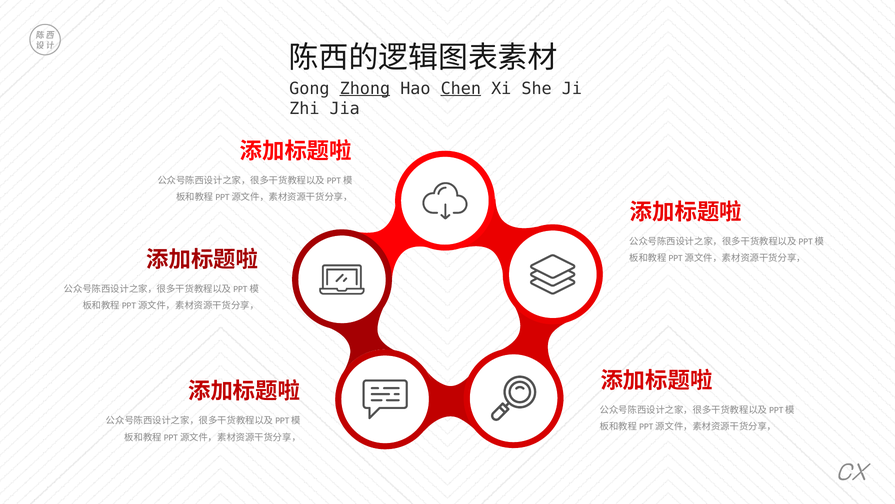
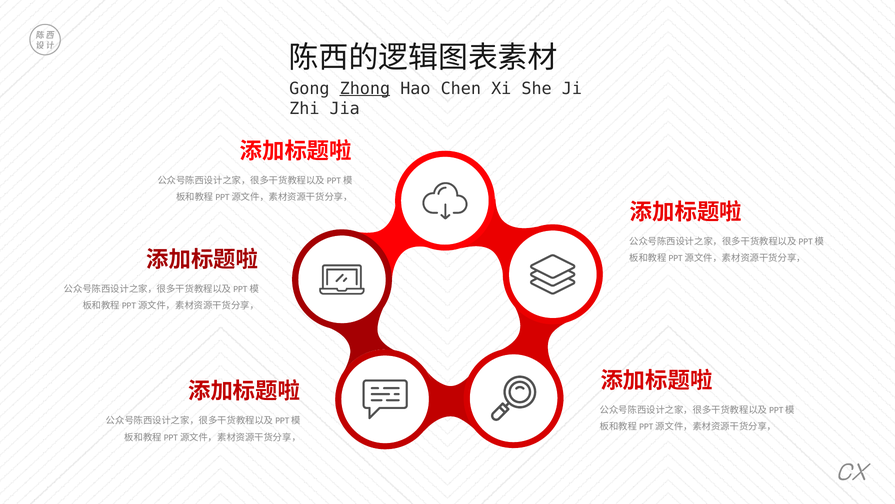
Chen underline: present -> none
